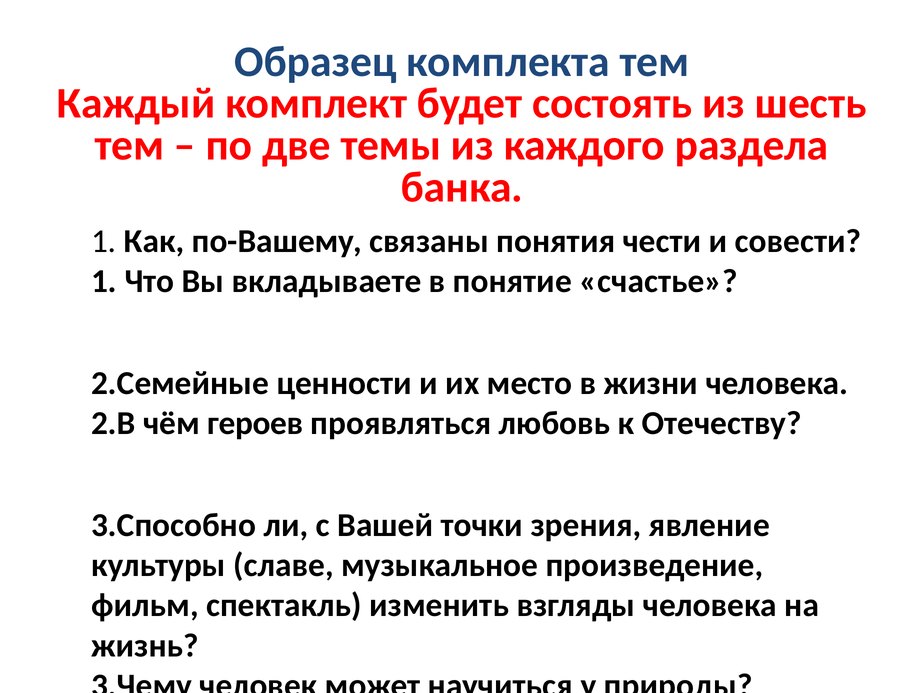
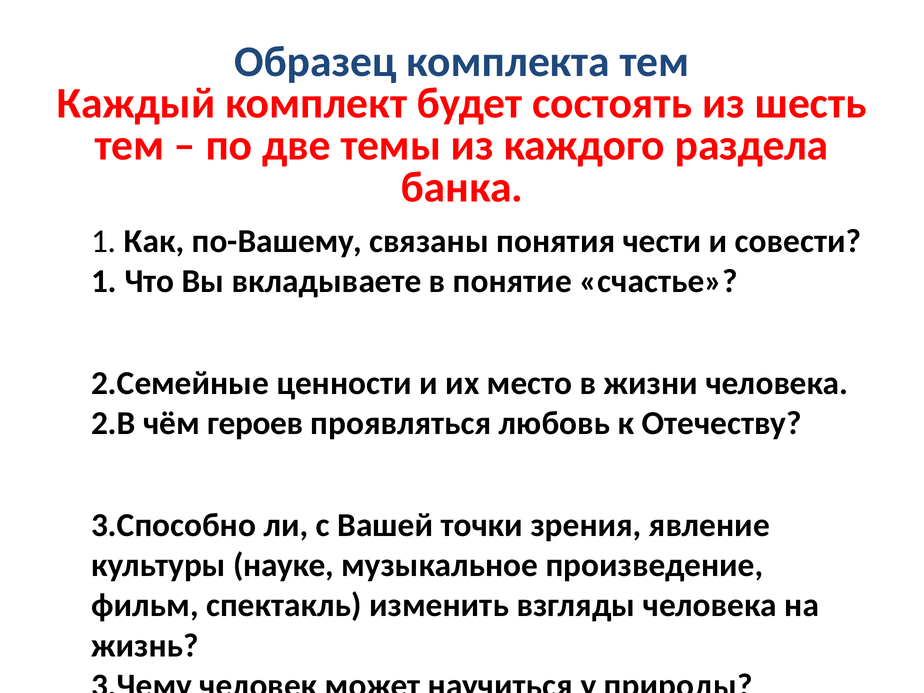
славе: славе -> науке
